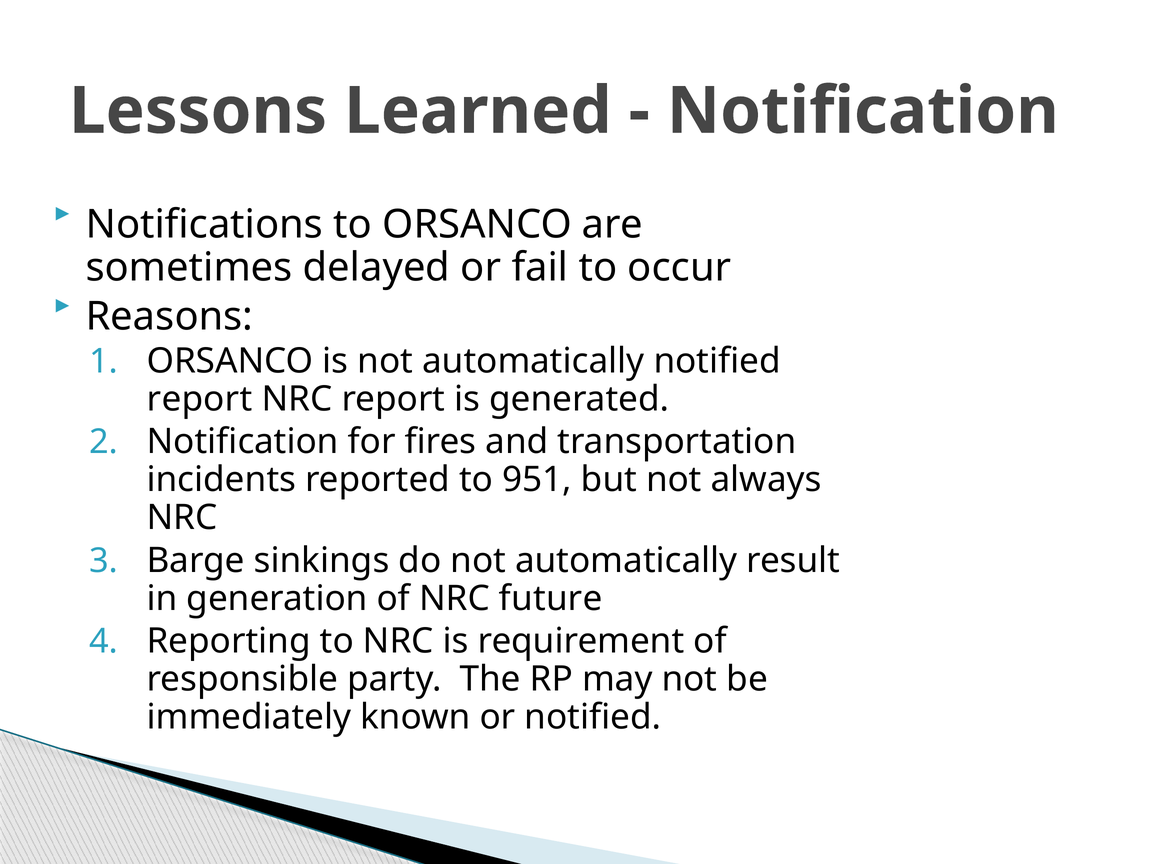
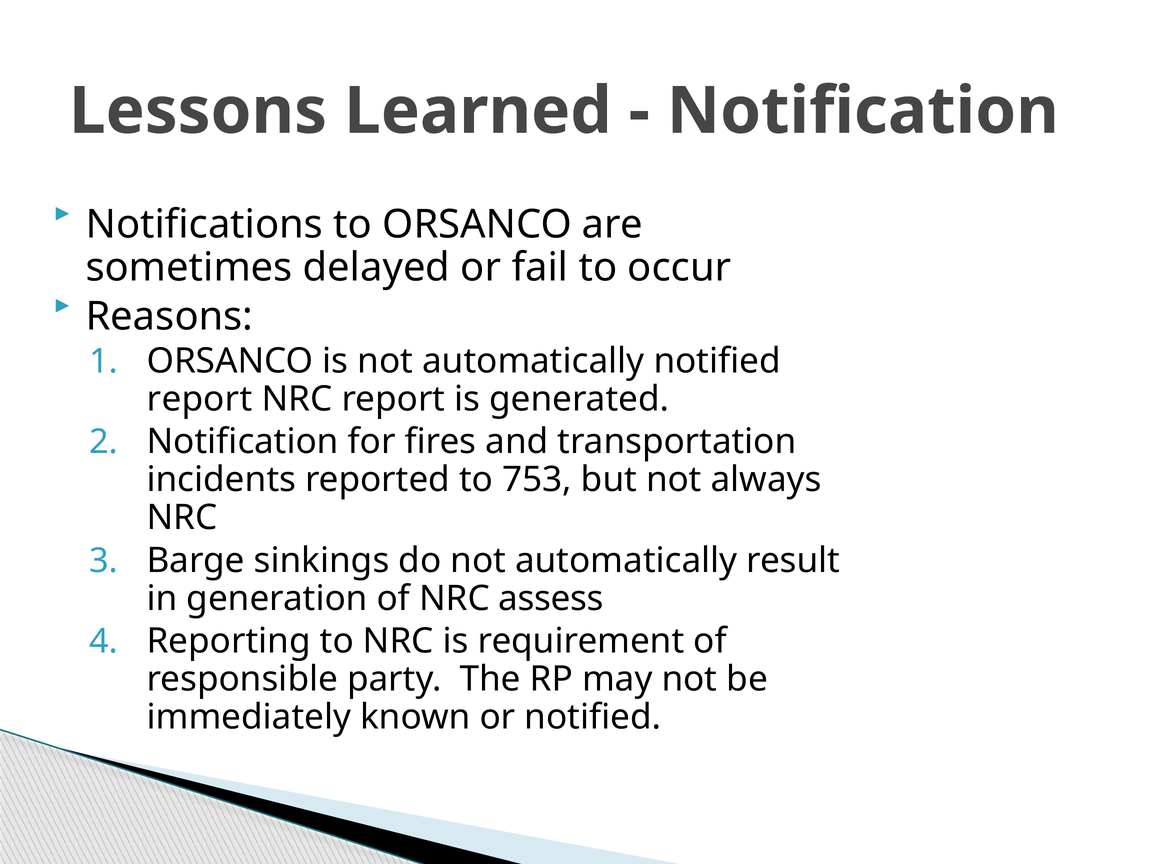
951: 951 -> 753
future: future -> assess
